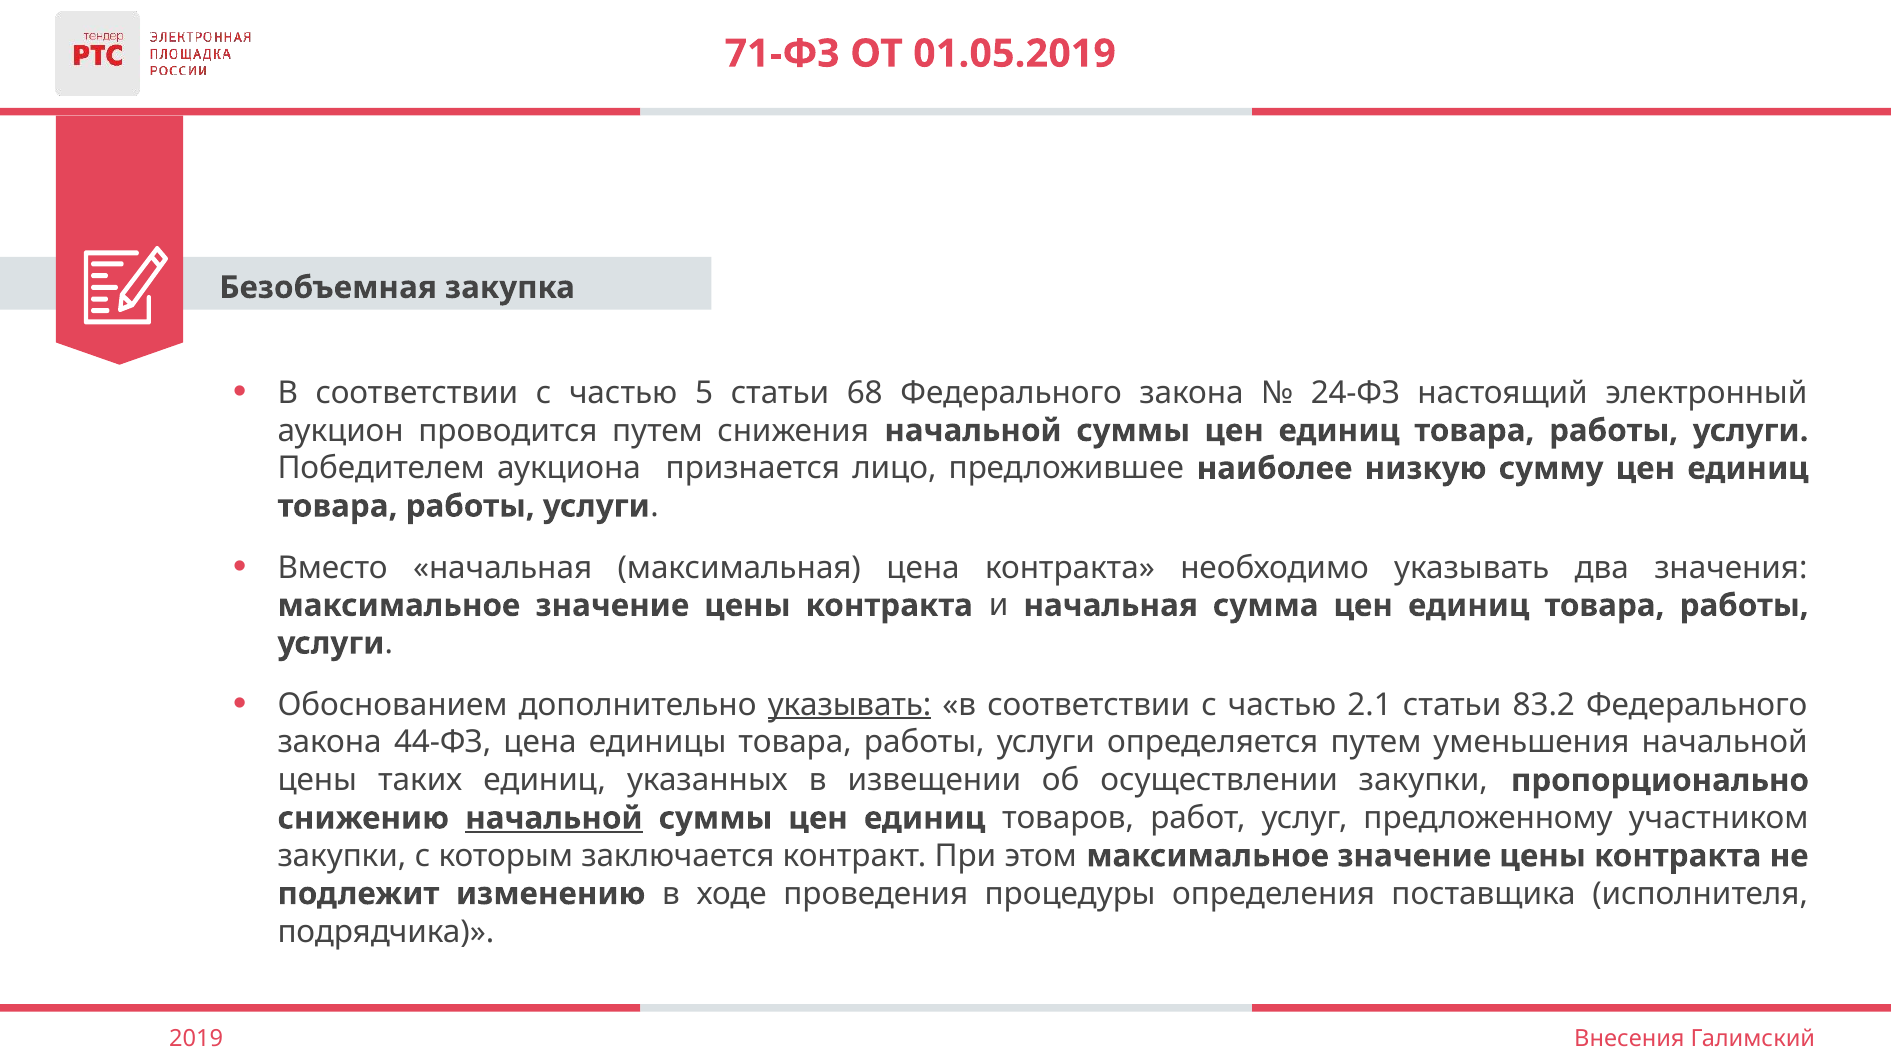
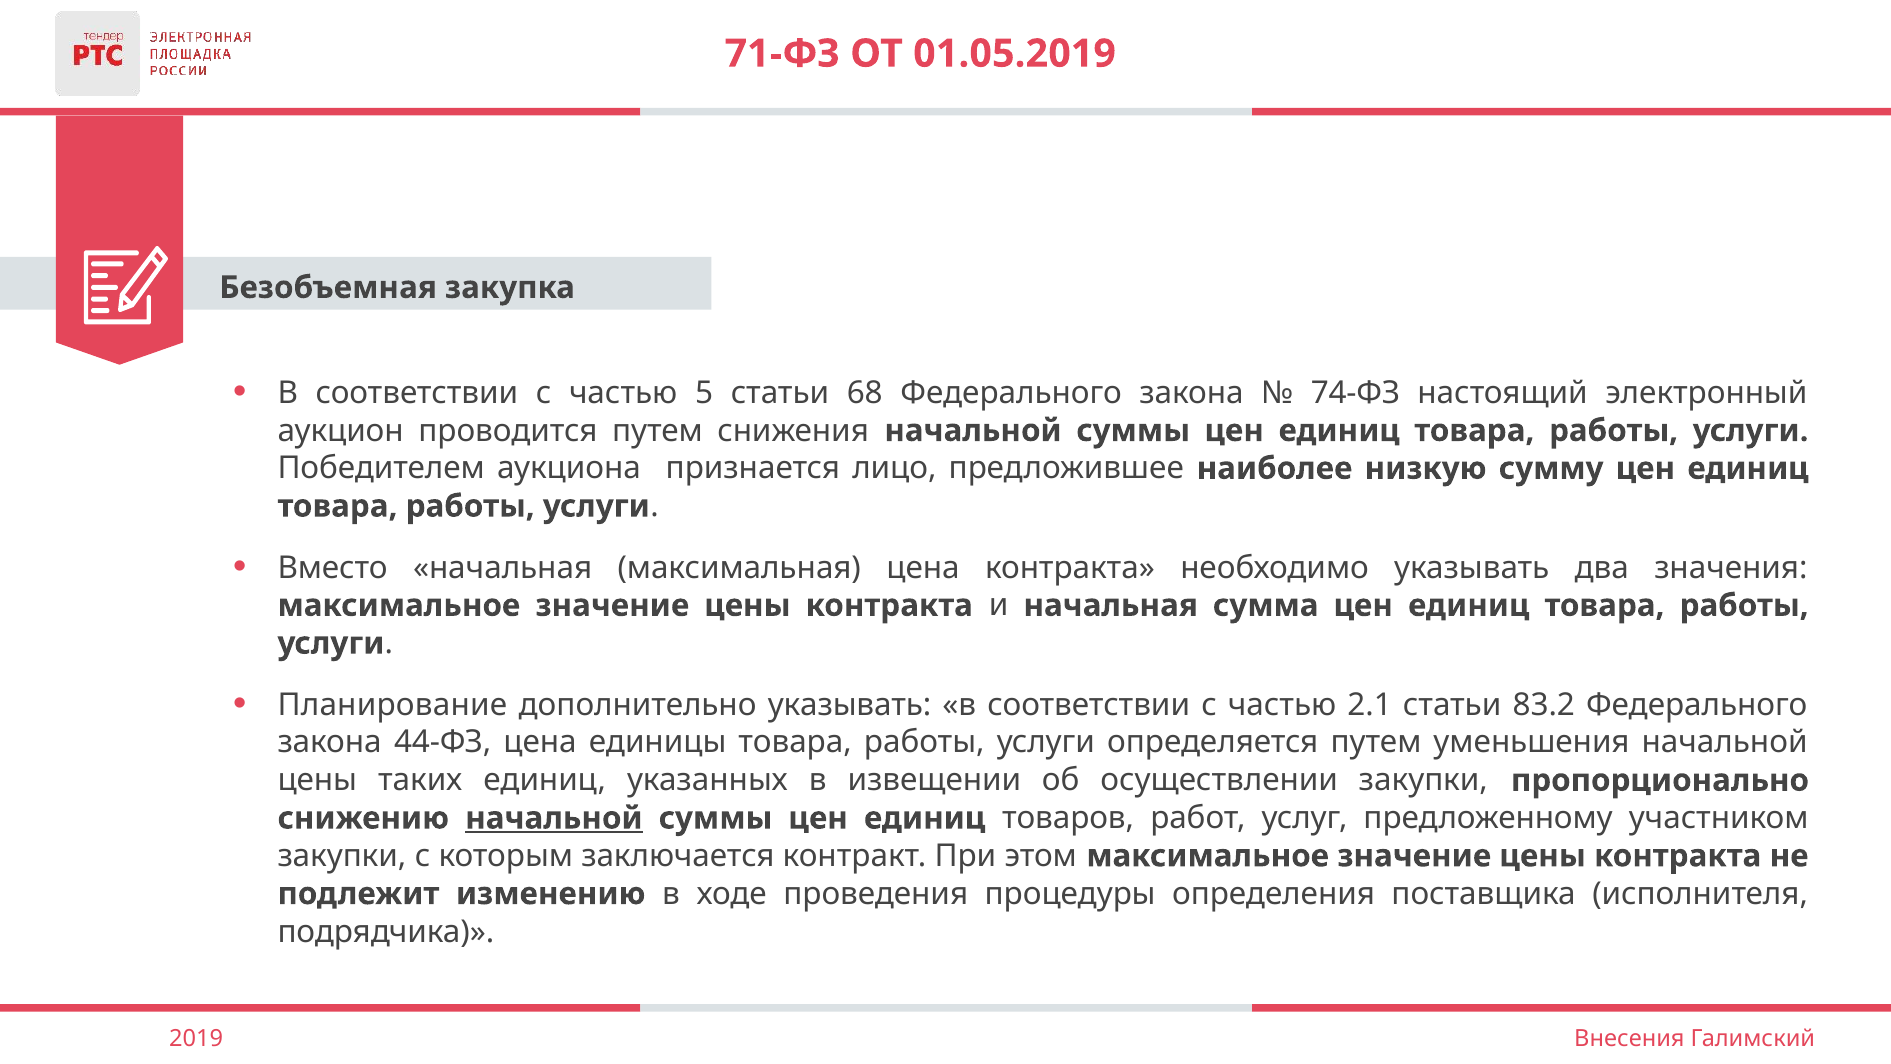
24-ФЗ: 24-ФЗ -> 74-ФЗ
Обоснованием: Обоснованием -> Планирование
указывать at (850, 705) underline: present -> none
